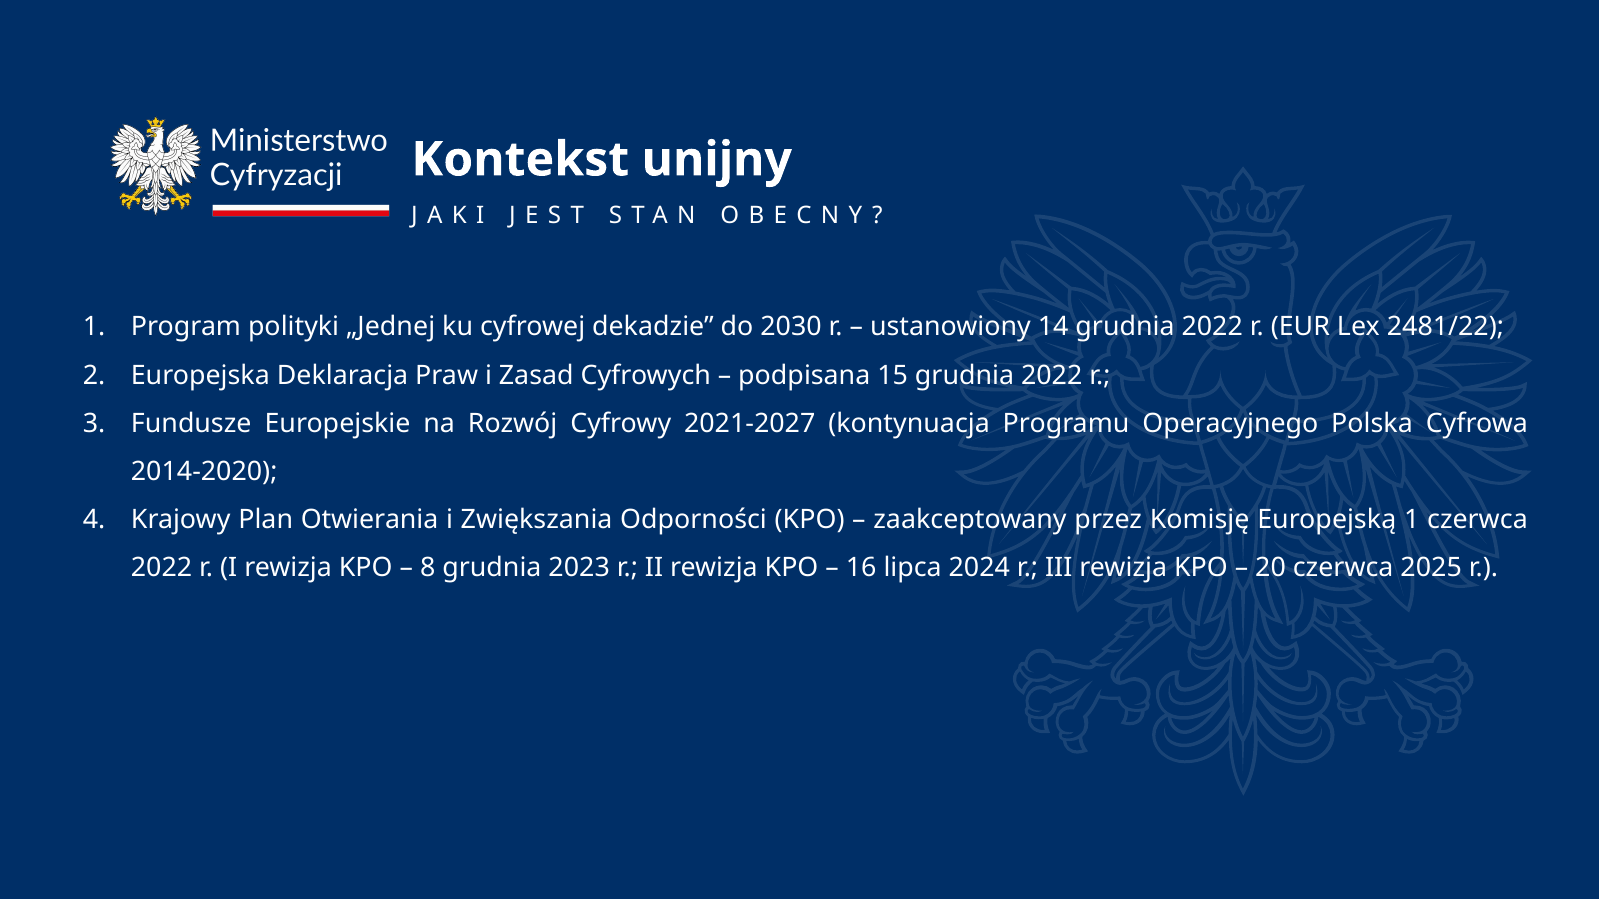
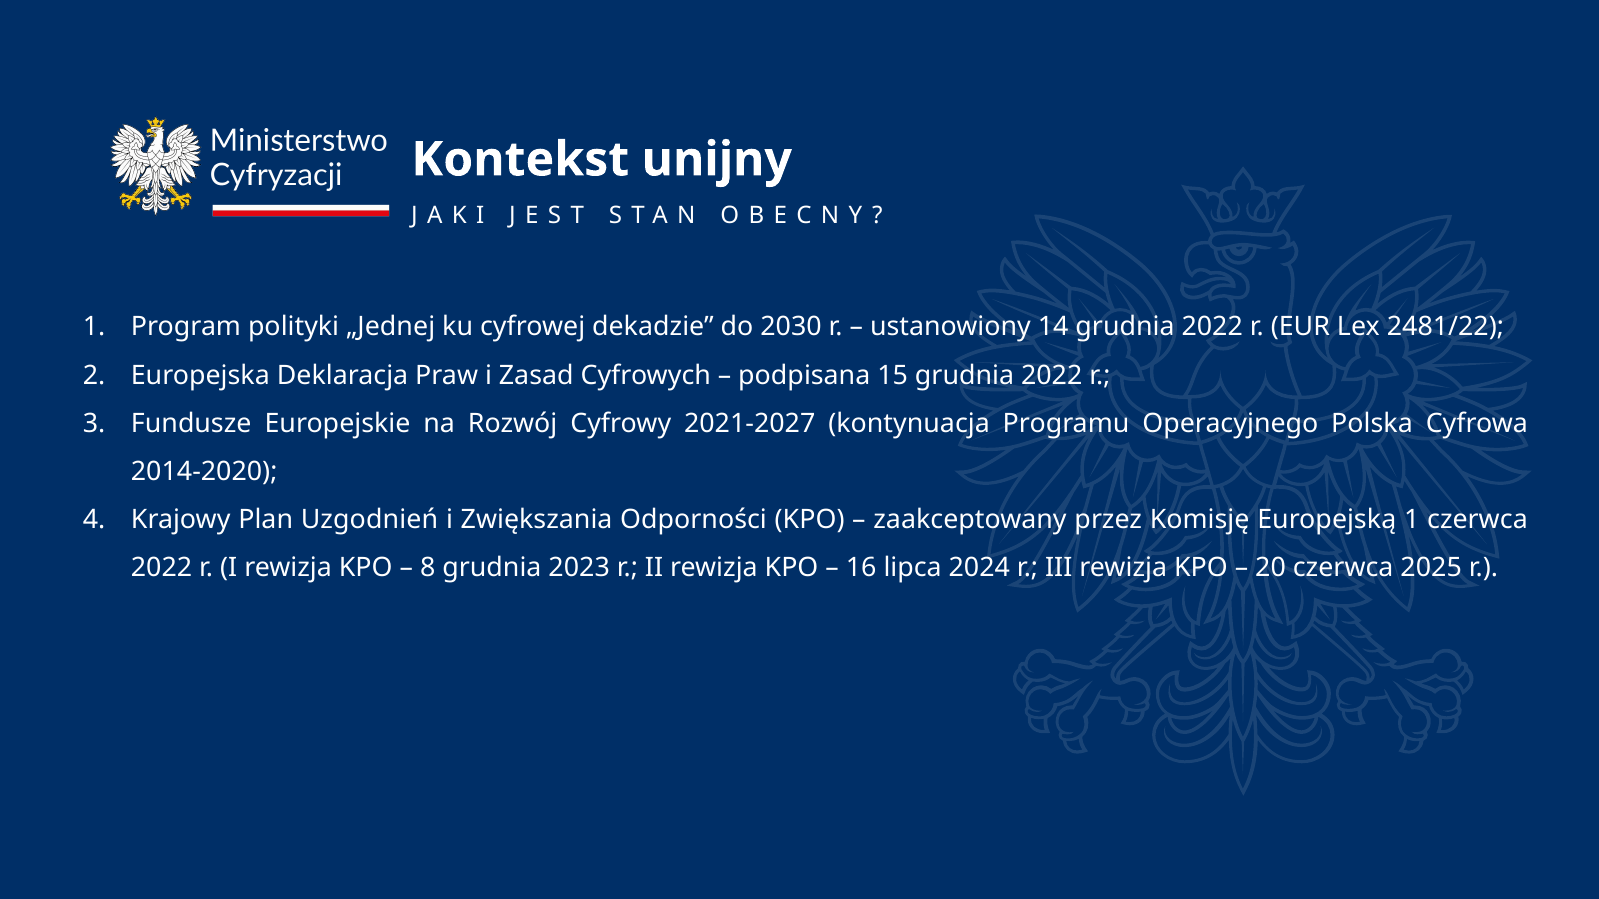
Otwierania: Otwierania -> Uzgodnień
